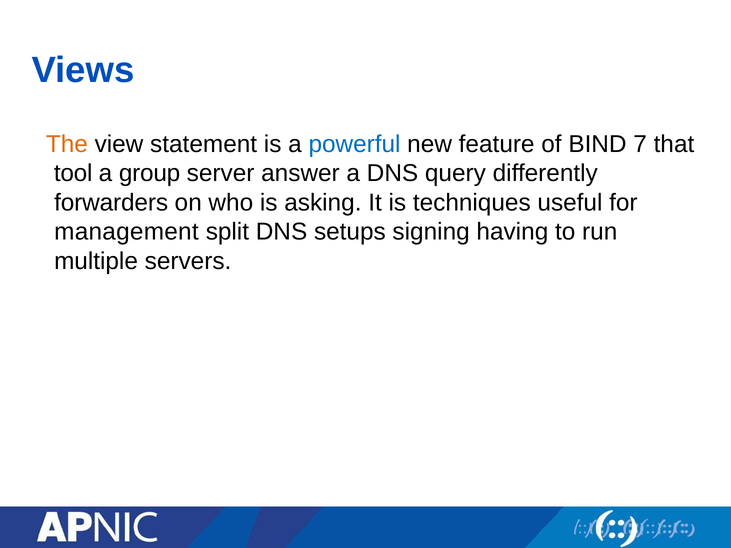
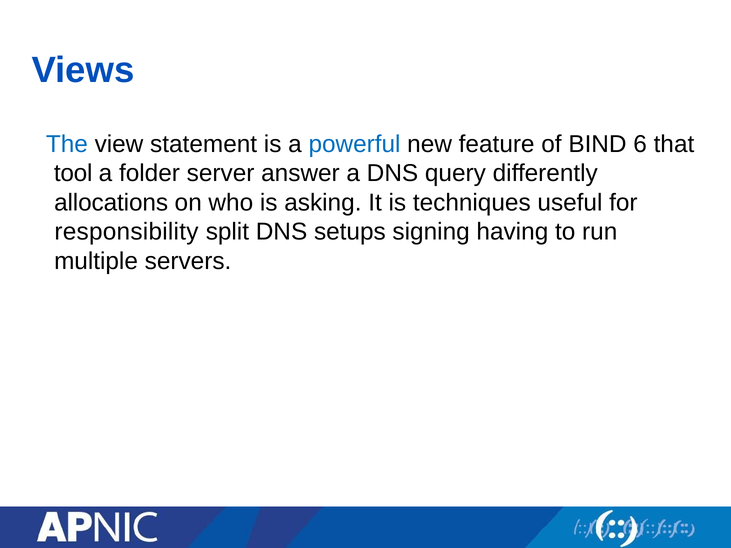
The colour: orange -> blue
7: 7 -> 6
group: group -> folder
forwarders: forwarders -> allocations
management: management -> responsibility
